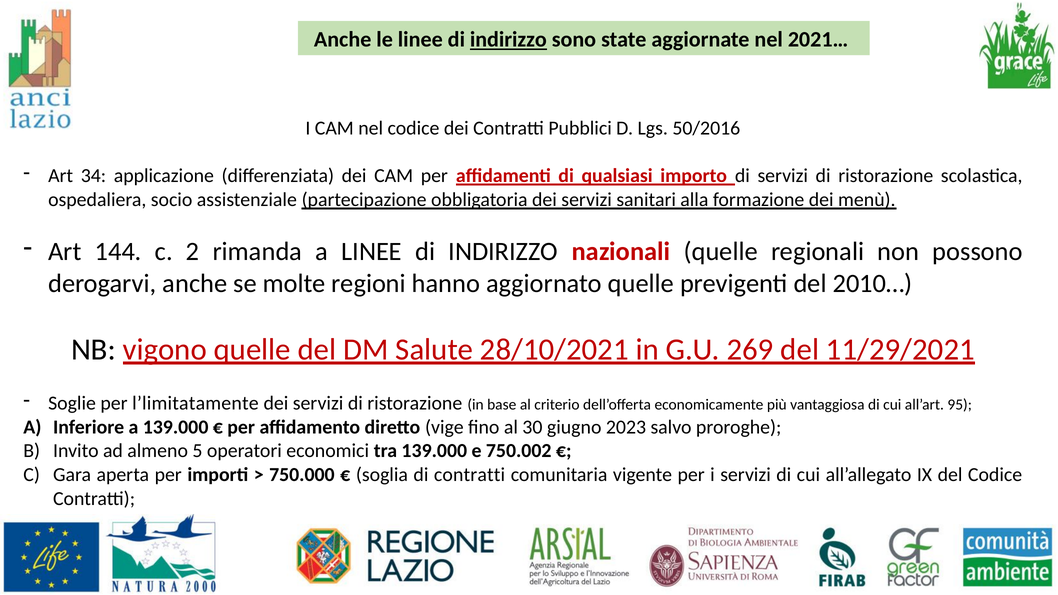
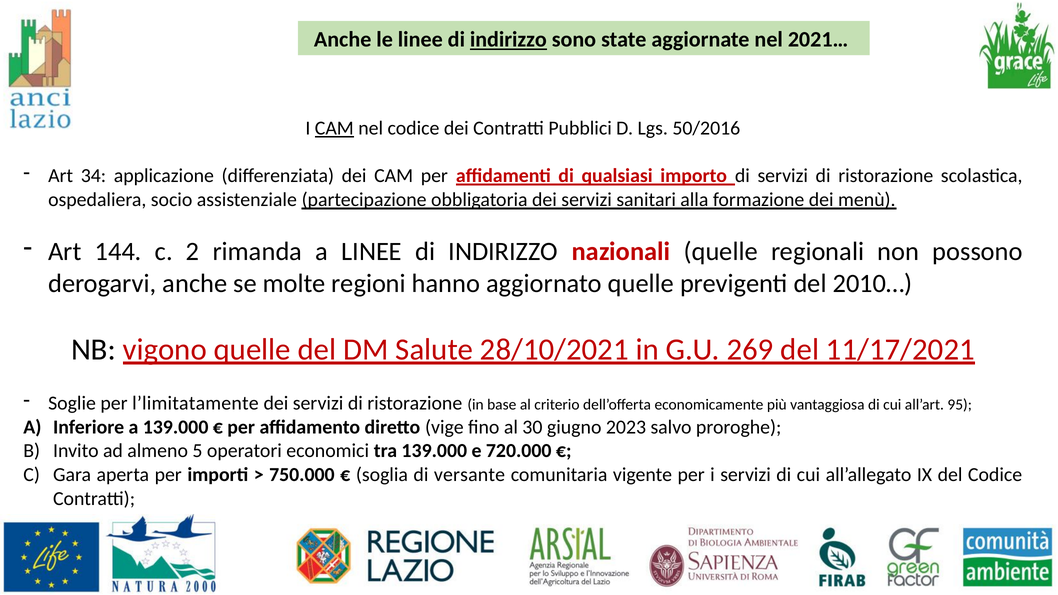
CAM at (334, 128) underline: none -> present
11/29/2021: 11/29/2021 -> 11/17/2021
750.002: 750.002 -> 720.000
di contratti: contratti -> versante
